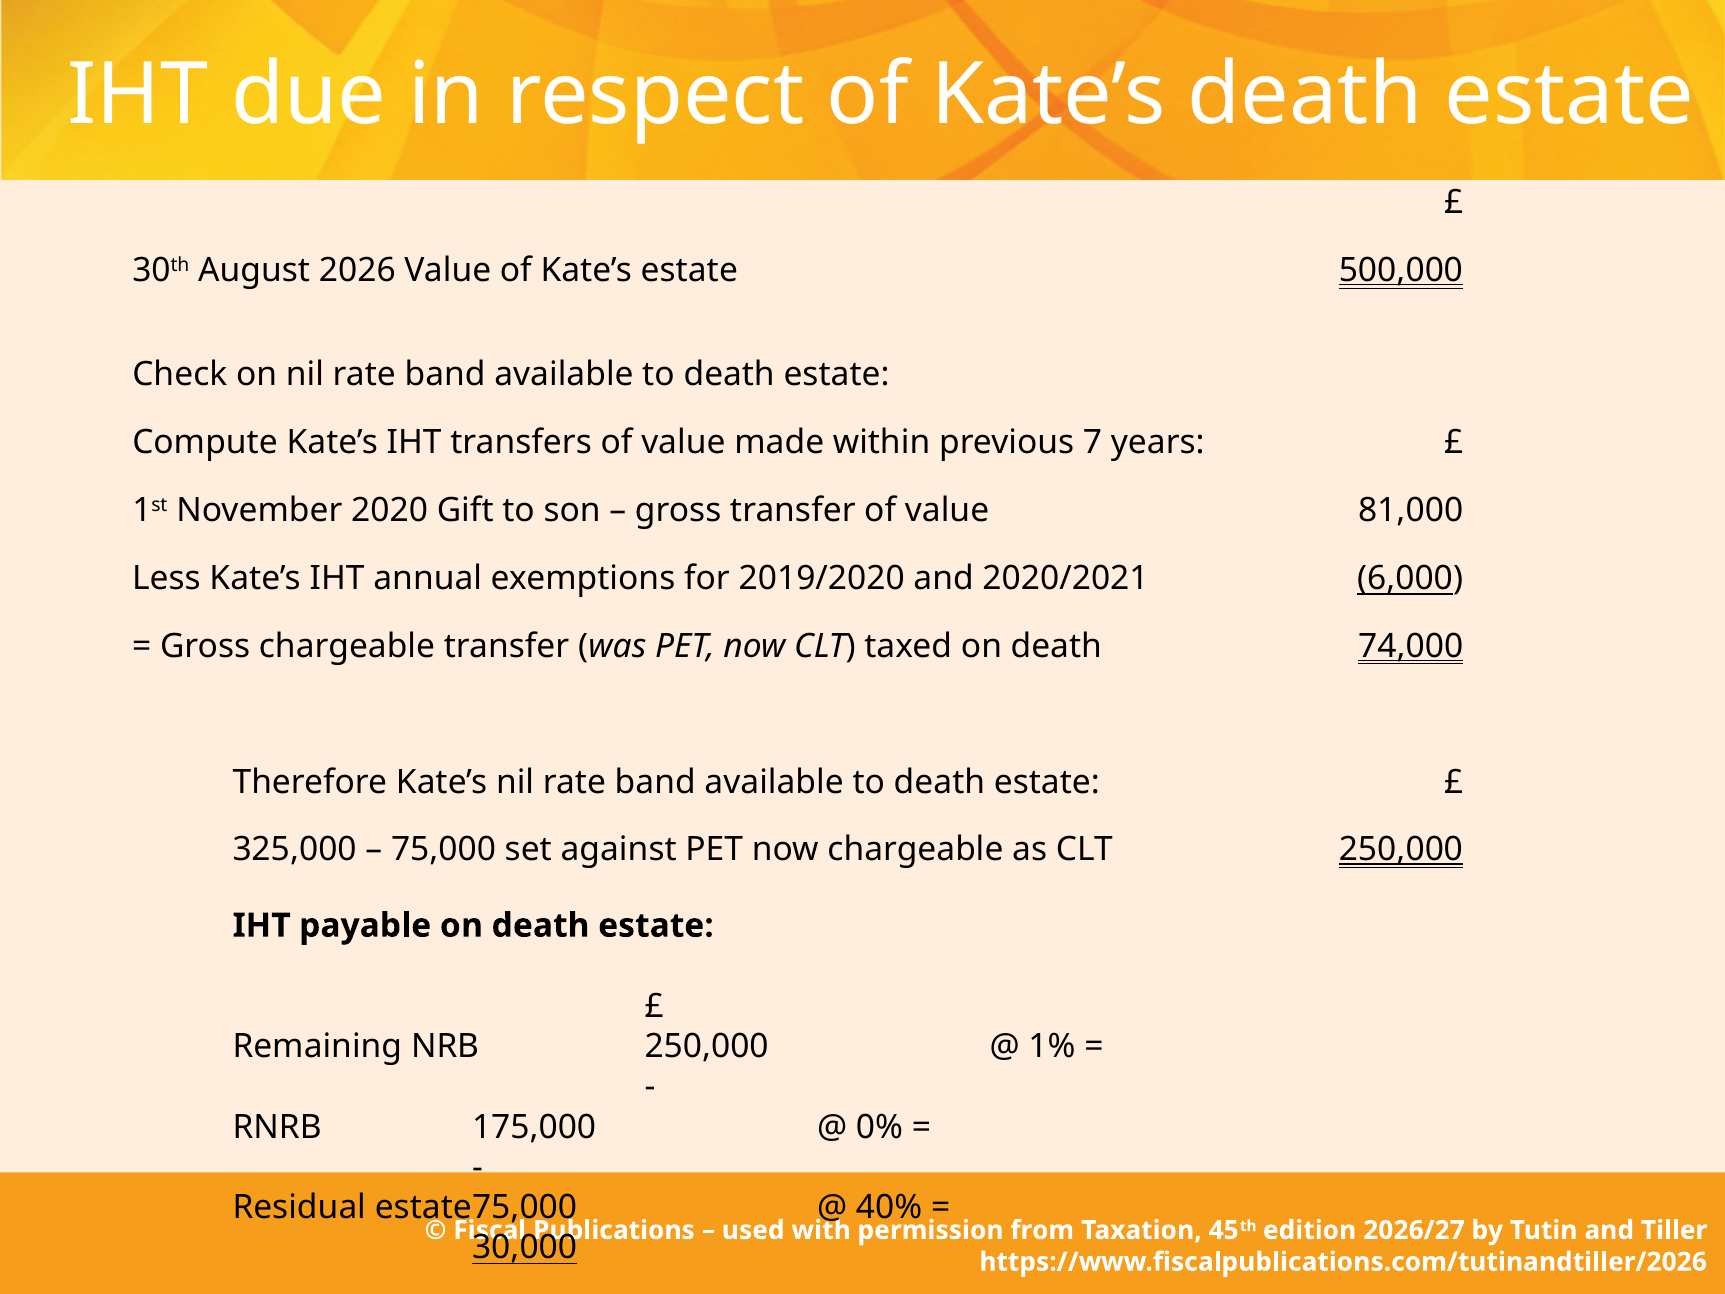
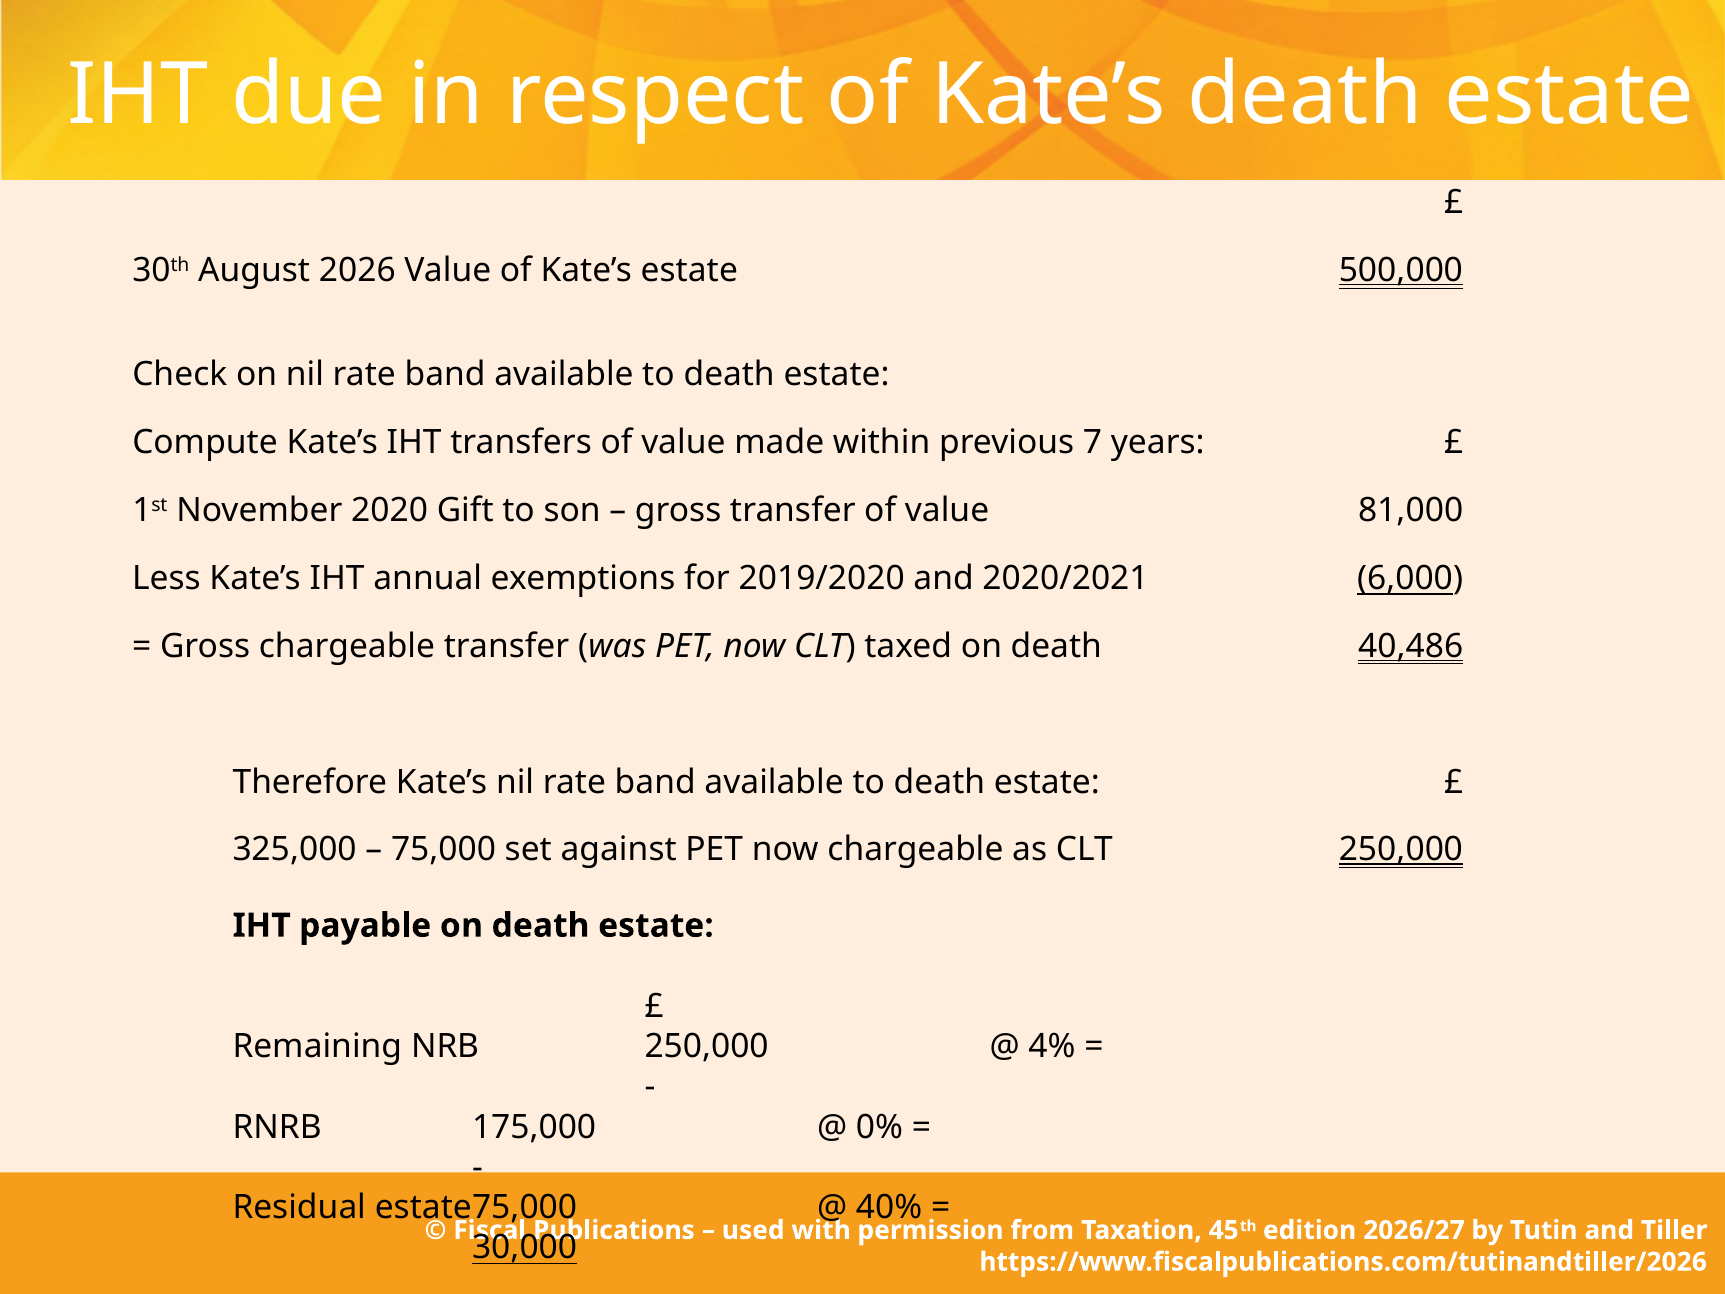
74,000: 74,000 -> 40,486
1%: 1% -> 4%
